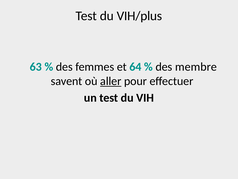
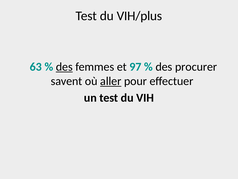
des at (64, 67) underline: none -> present
64: 64 -> 97
membre: membre -> procurer
